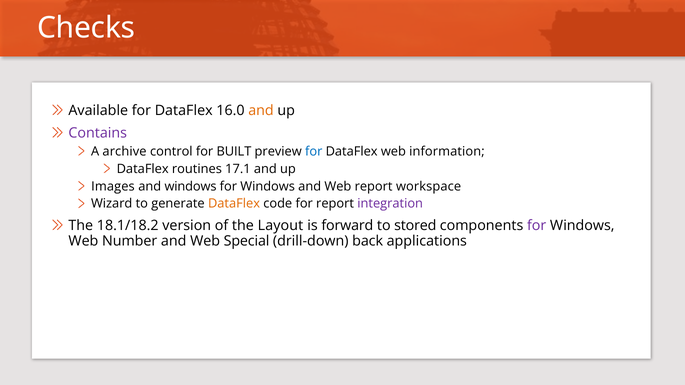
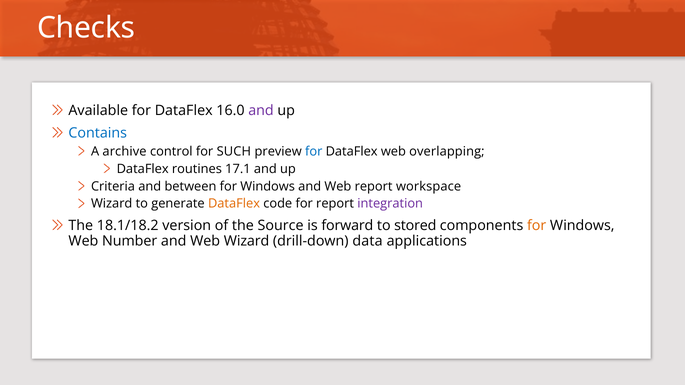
and at (261, 111) colour: orange -> purple
Contains colour: purple -> blue
BUILT: BUILT -> SUCH
information: information -> overlapping
Images: Images -> Criteria
and windows: windows -> between
Layout: Layout -> Source
for at (537, 226) colour: purple -> orange
Web Special: Special -> Wizard
back: back -> data
